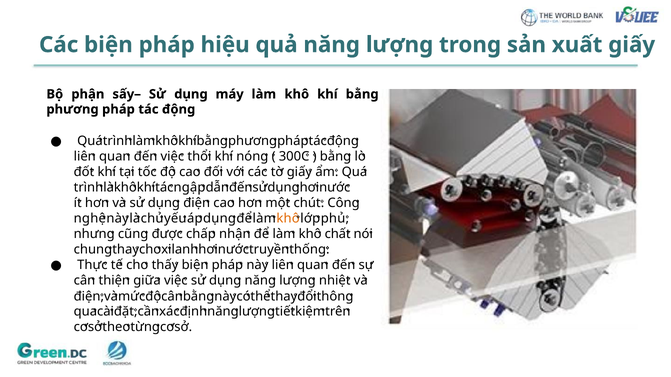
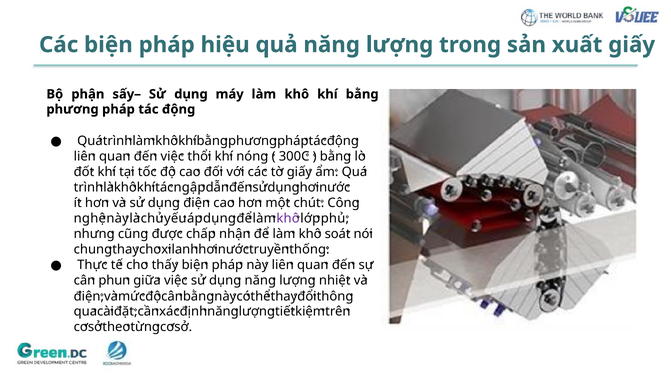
khô at (288, 219) colour: orange -> purple
chất: chất -> soát
thiện: thiện -> phun
